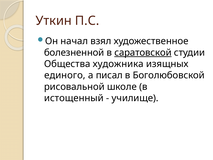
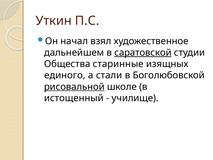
болезненной: болезненной -> дальнейшем
художника: художника -> старинные
писал: писал -> стали
рисовальной underline: none -> present
